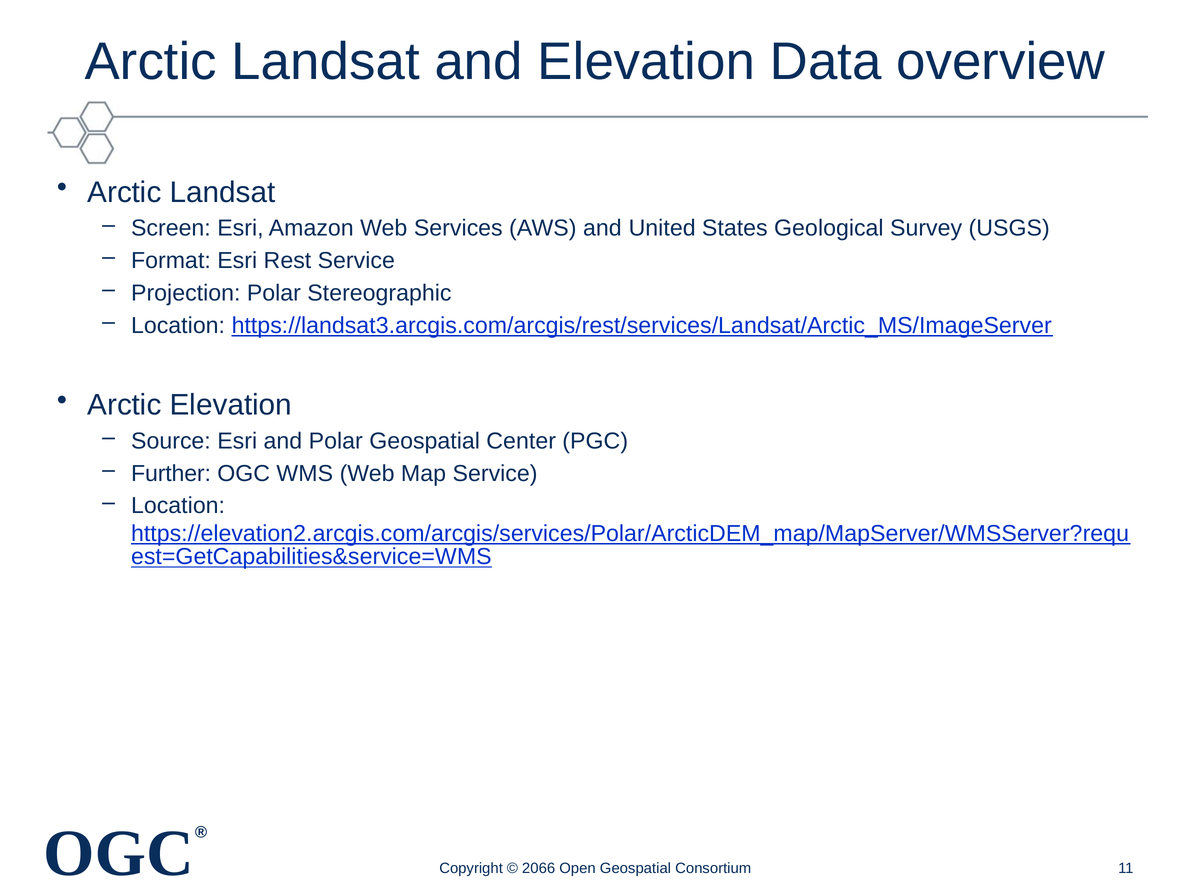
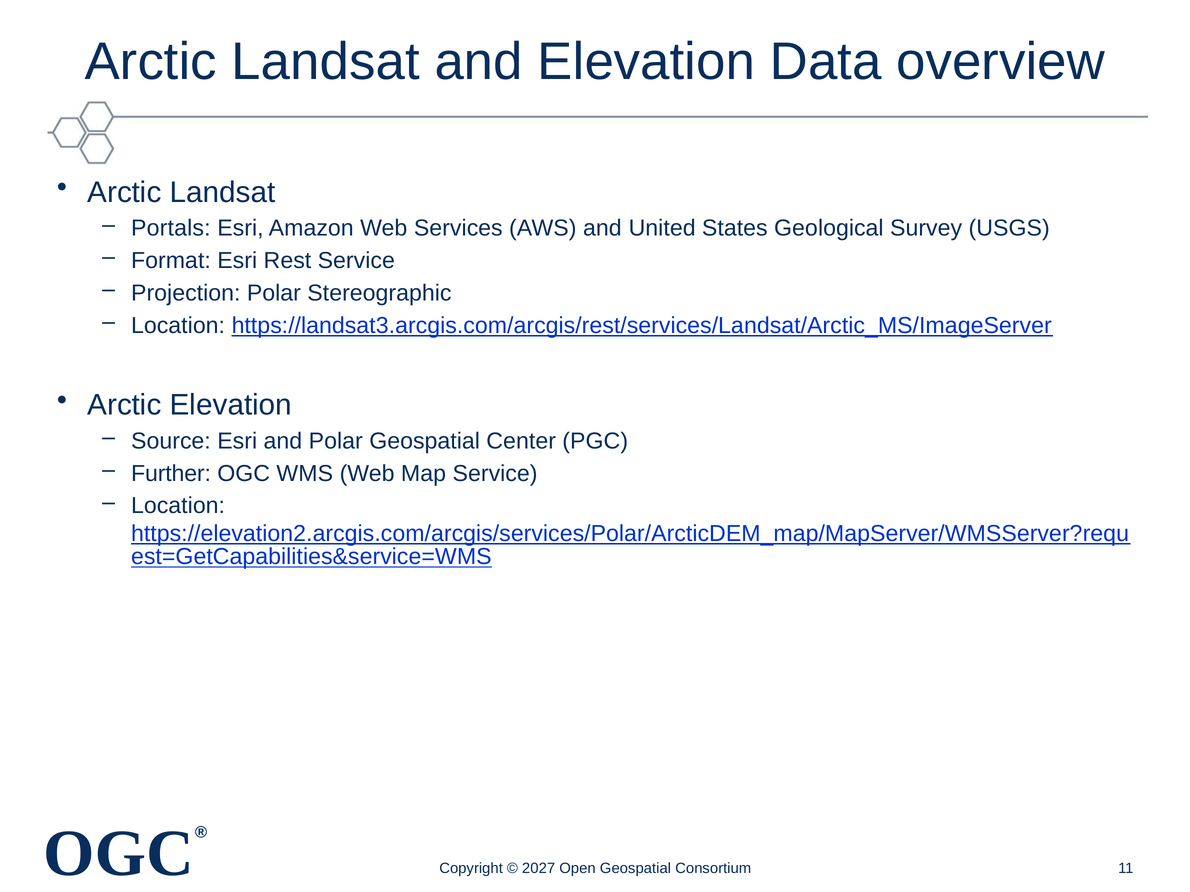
Screen: Screen -> Portals
2066: 2066 -> 2027
